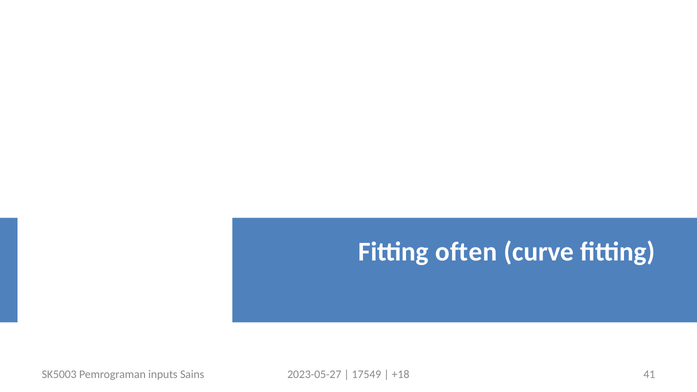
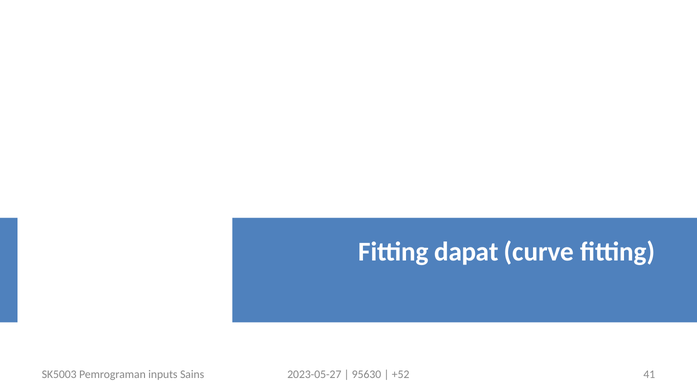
often: often -> dapat
17549: 17549 -> 95630
+18: +18 -> +52
